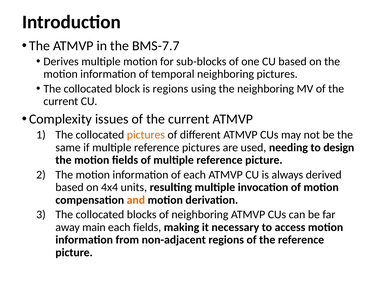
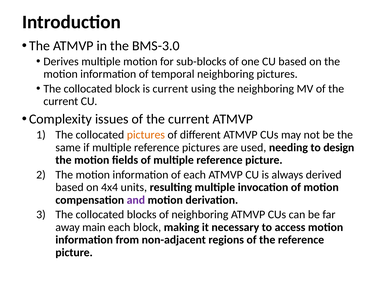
BMS-7.7: BMS-7.7 -> BMS-3.0
is regions: regions -> current
and colour: orange -> purple
each fields: fields -> block
